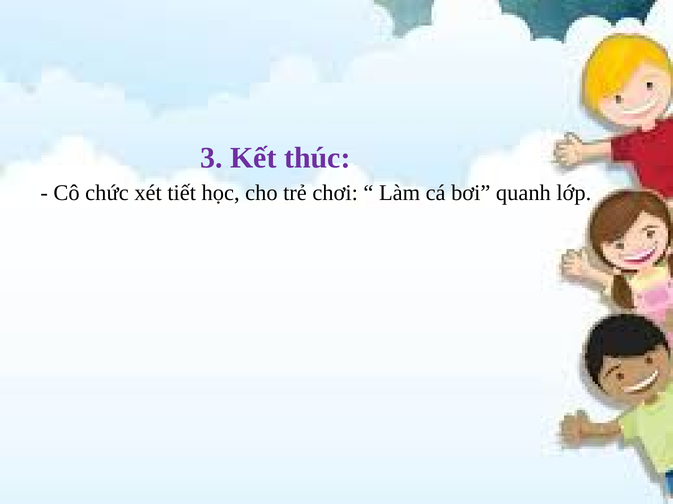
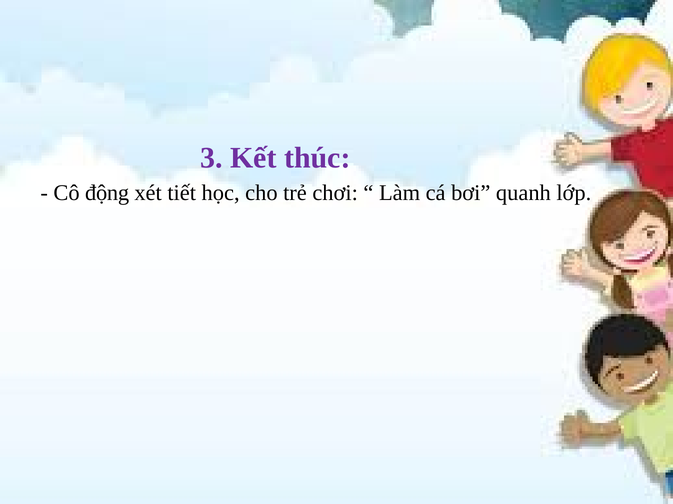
chức: chức -> động
